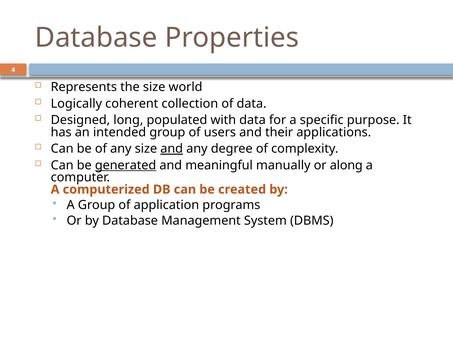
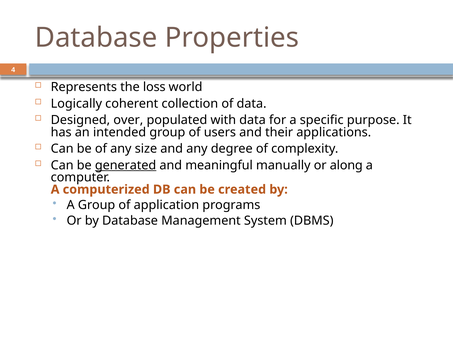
the size: size -> loss
long: long -> over
and at (172, 149) underline: present -> none
